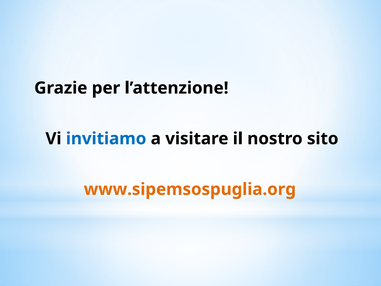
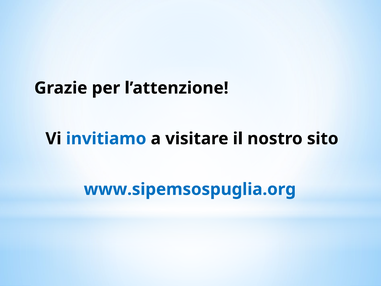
www.sipemsospuglia.org colour: orange -> blue
